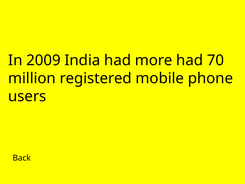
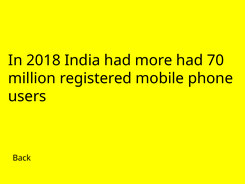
2009: 2009 -> 2018
